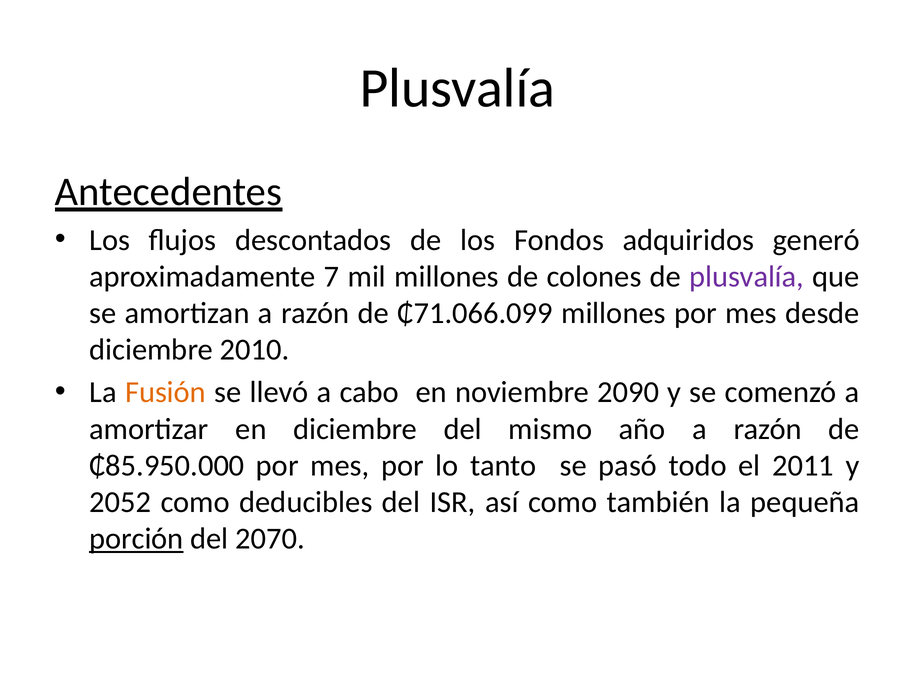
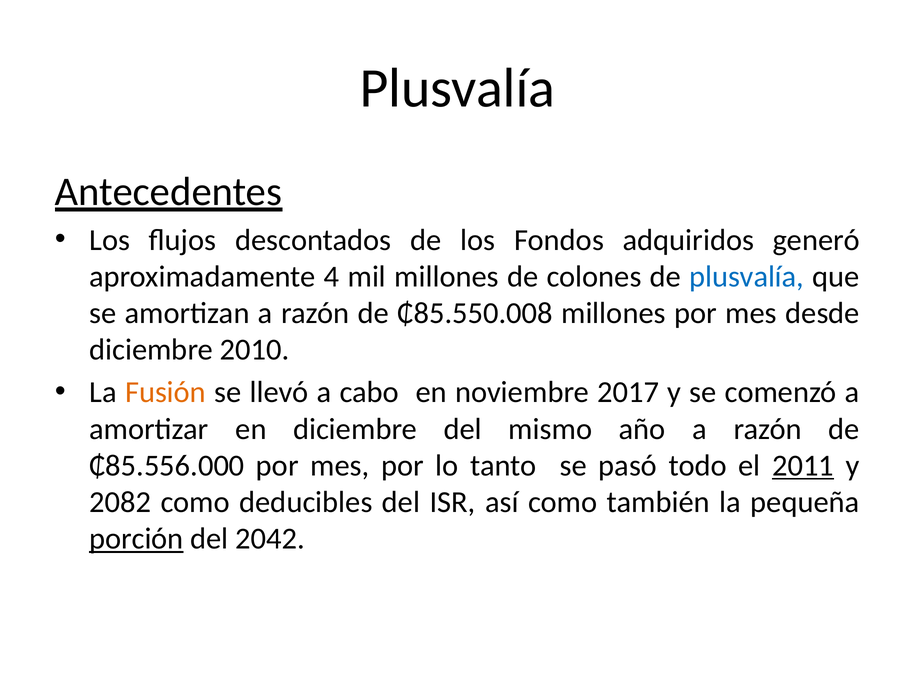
7: 7 -> 4
plusvalía at (747, 277) colour: purple -> blue
₵71.066.099: ₵71.066.099 -> ₵85.550.008
2090: 2090 -> 2017
₵85.950.000: ₵85.950.000 -> ₵85.556.000
2011 underline: none -> present
2052: 2052 -> 2082
2070: 2070 -> 2042
